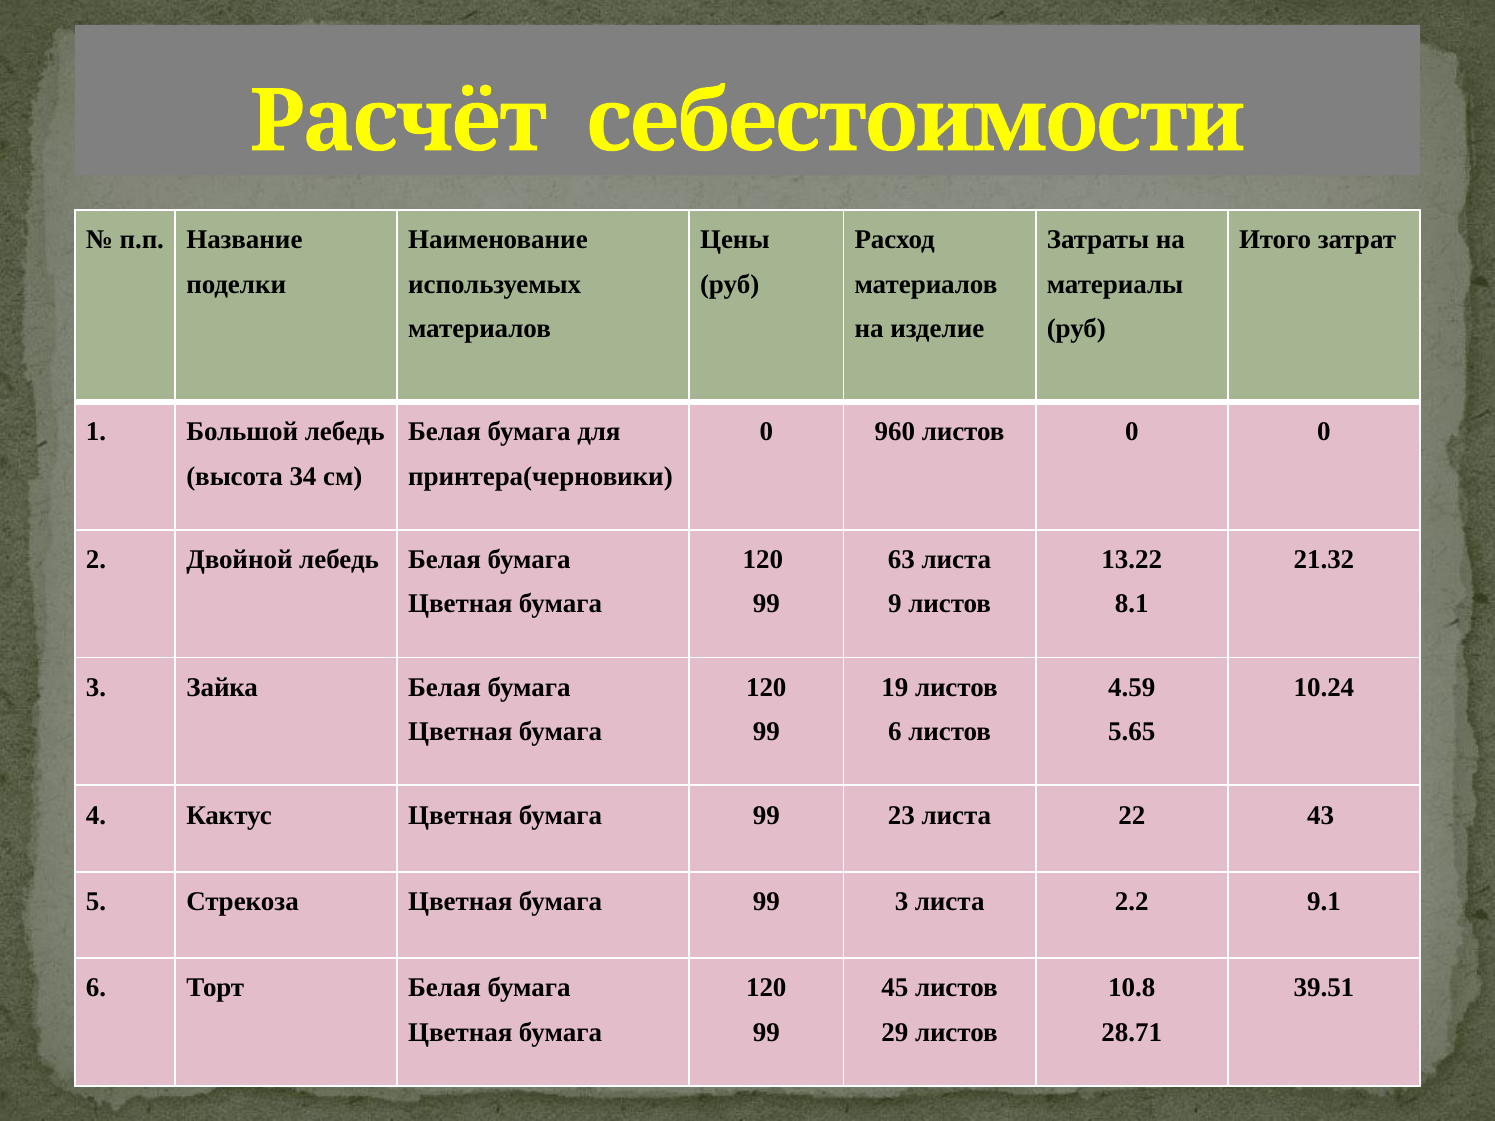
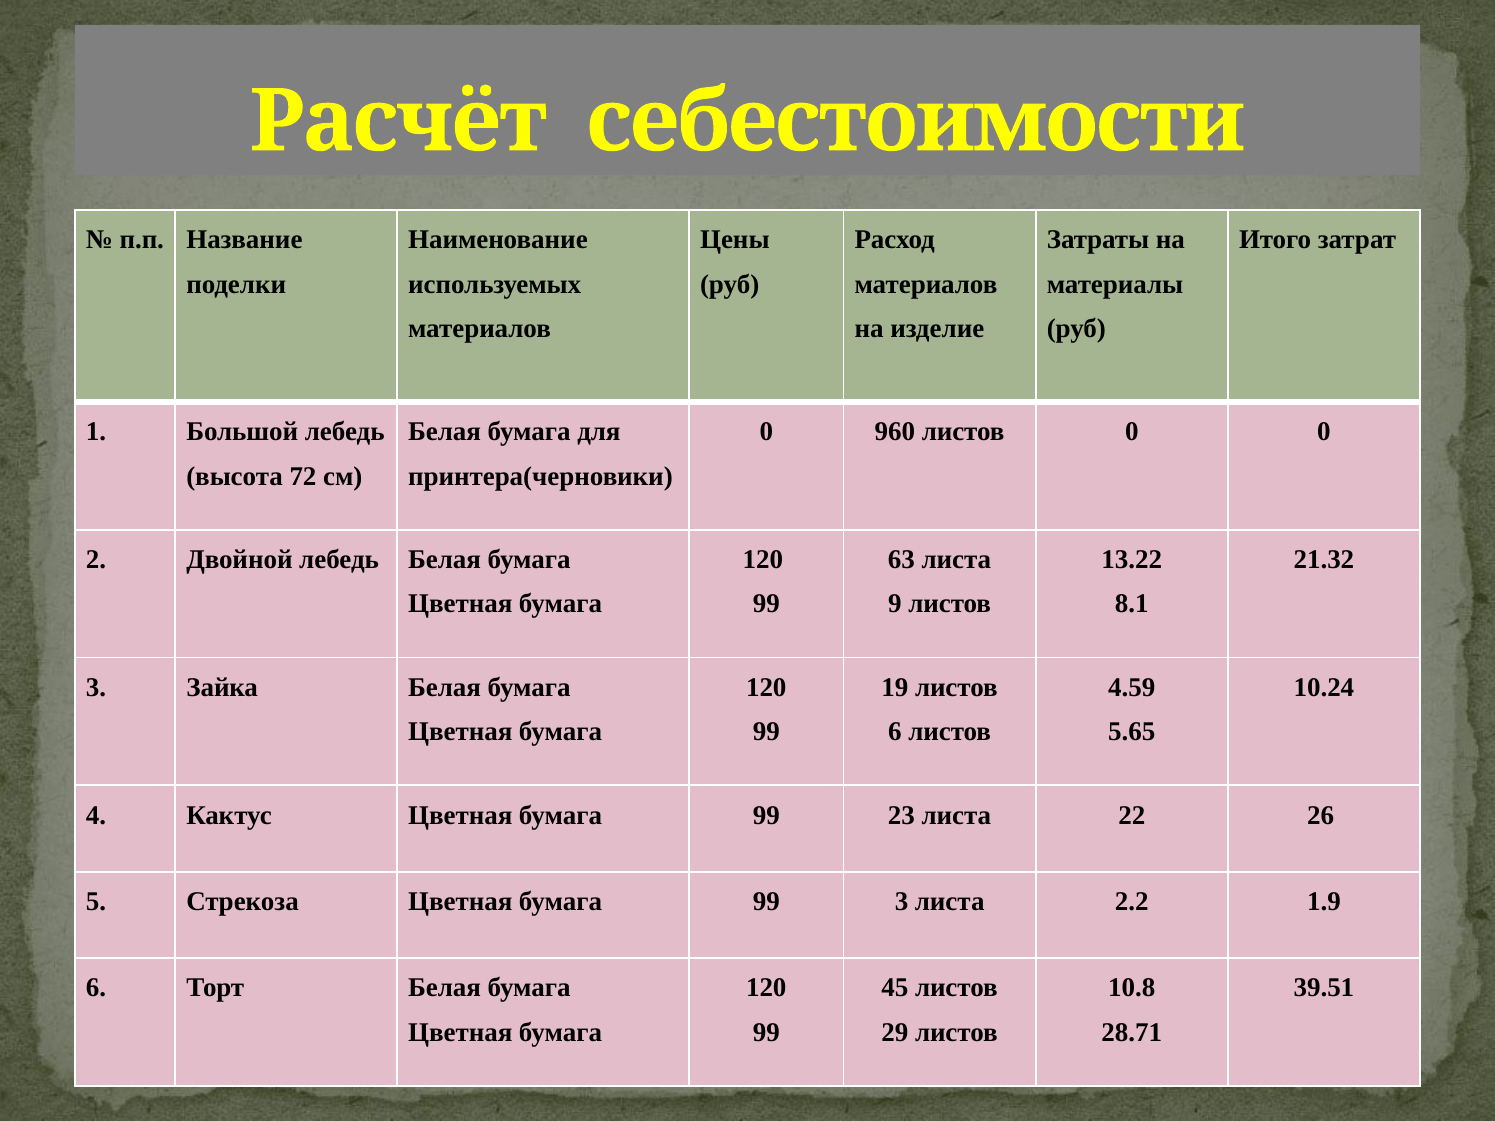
34: 34 -> 72
43: 43 -> 26
9.1: 9.1 -> 1.9
